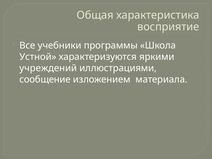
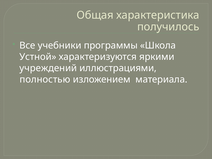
восприятие: восприятие -> получилось
сообщение: сообщение -> полностью
